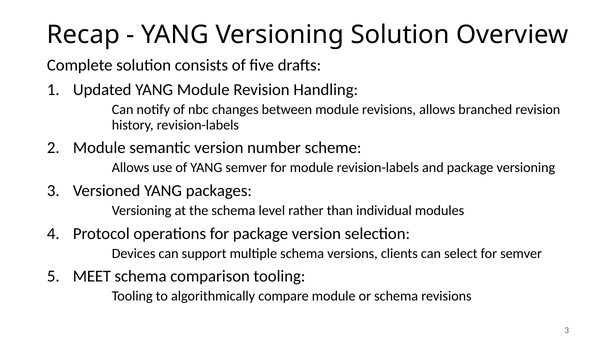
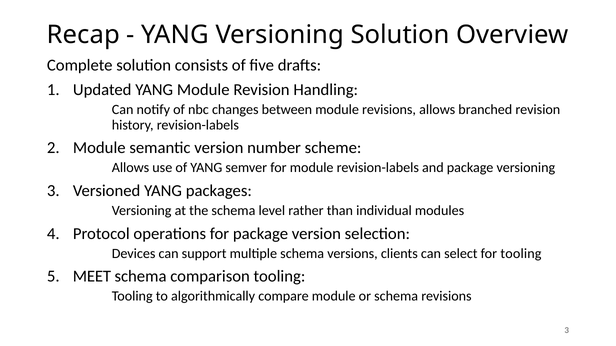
for semver: semver -> tooling
